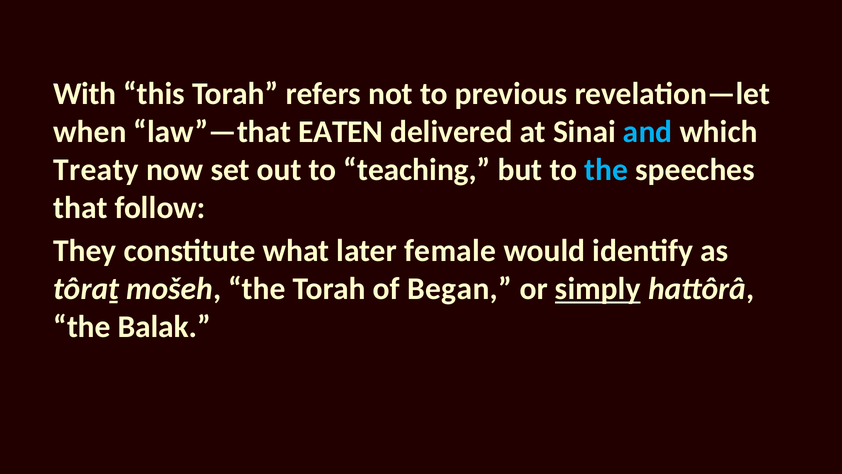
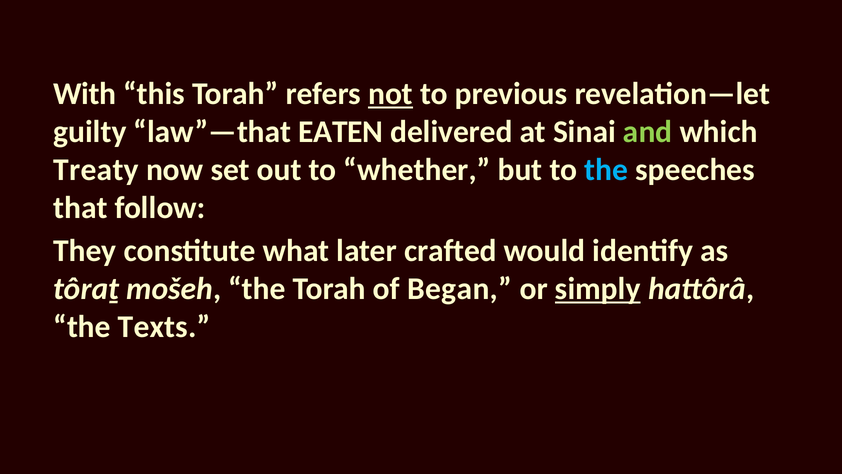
not underline: none -> present
when: when -> guilty
and colour: light blue -> light green
teaching: teaching -> whether
female: female -> crafted
Balak: Balak -> Texts
